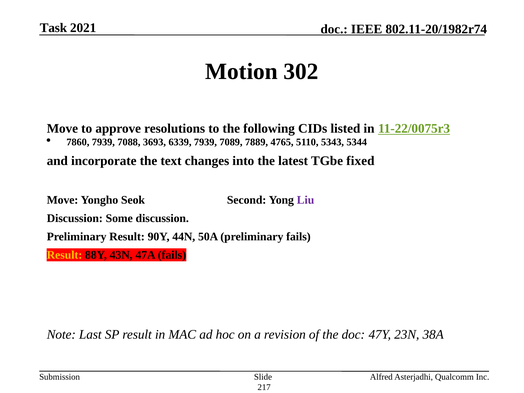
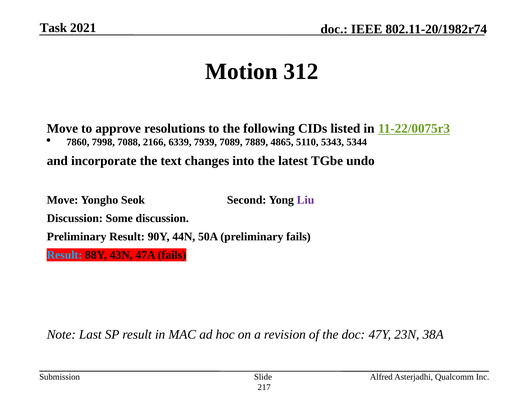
302: 302 -> 312
7860 7939: 7939 -> 7998
3693: 3693 -> 2166
4765: 4765 -> 4865
fixed: fixed -> undo
Result at (64, 255) colour: yellow -> light blue
